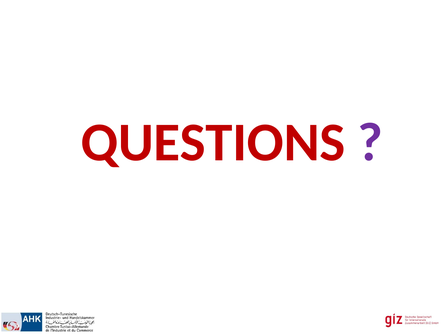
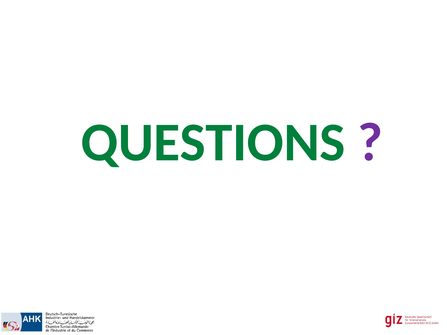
QUESTIONS colour: red -> green
